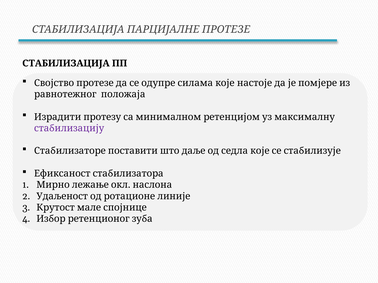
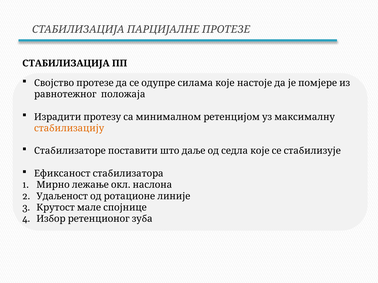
стабилизацију colour: purple -> orange
